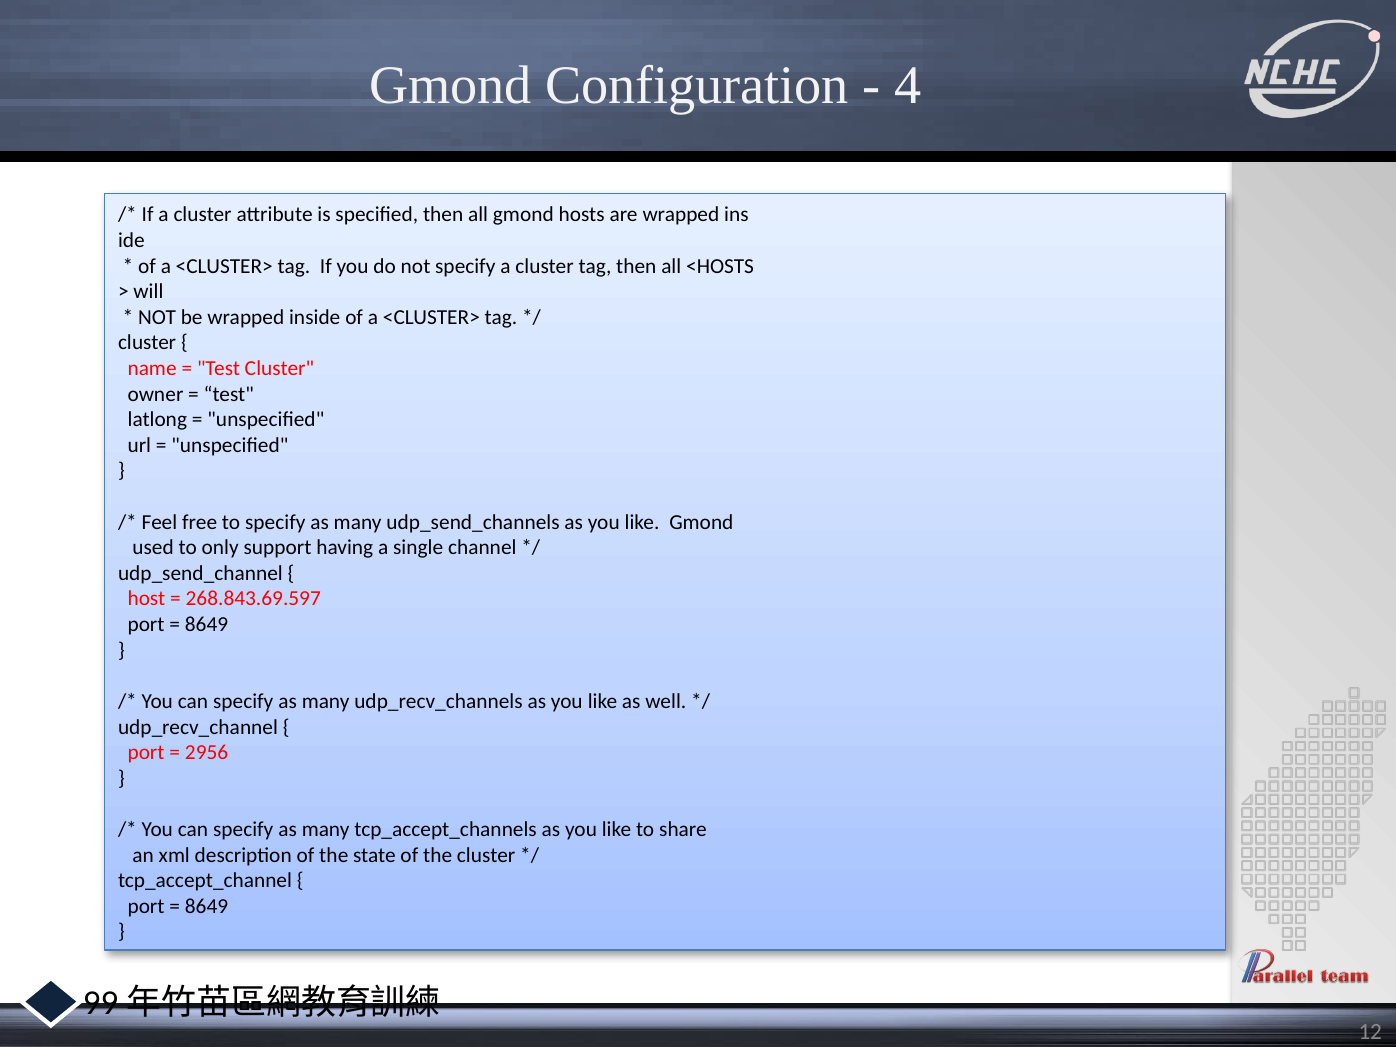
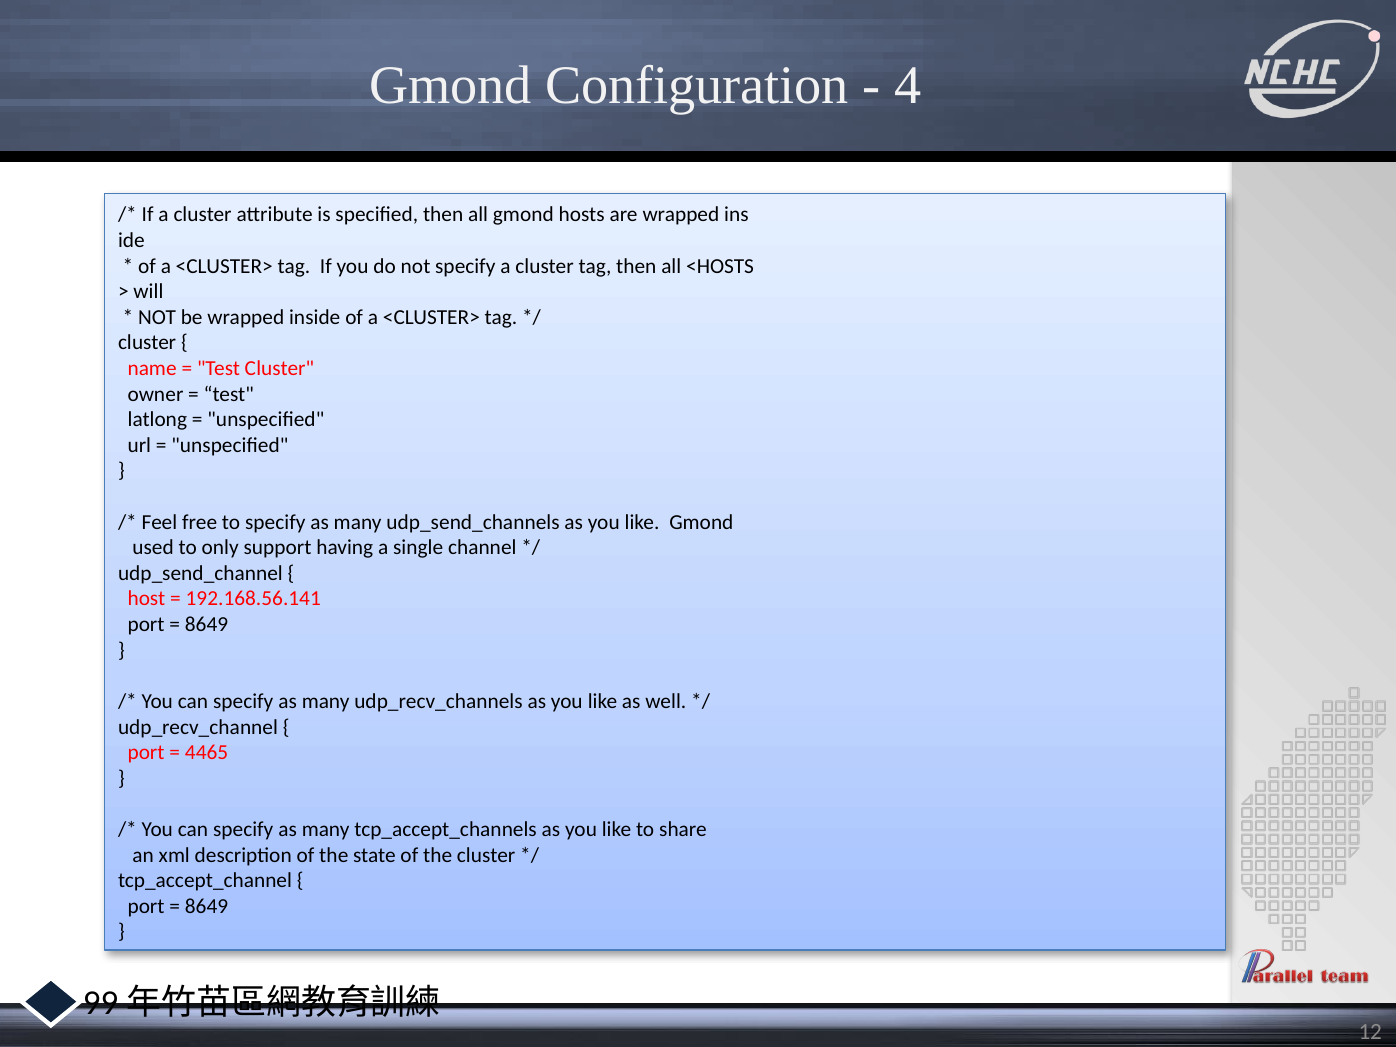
268.843.69.597: 268.843.69.597 -> 192.168.56.141
2956: 2956 -> 4465
